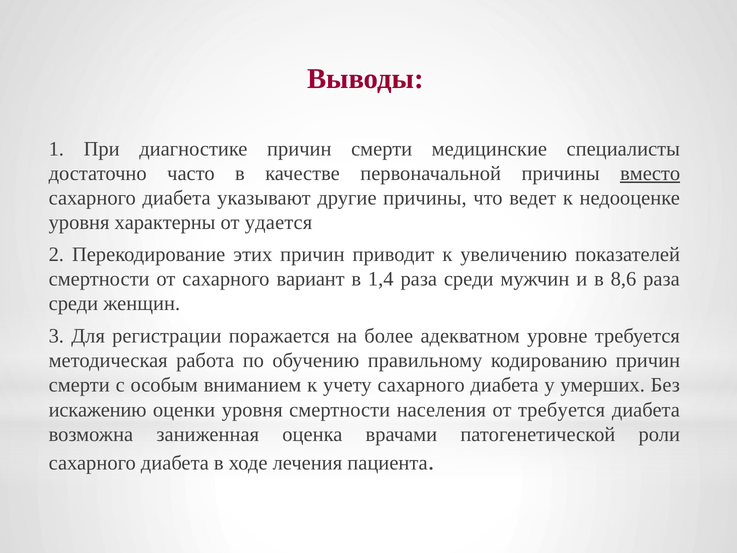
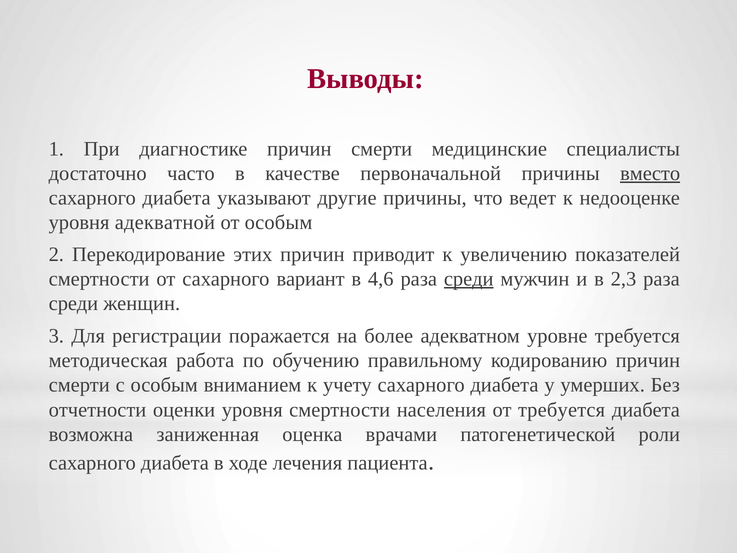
характерны: характерны -> адекватной
от удается: удается -> особым
1,4: 1,4 -> 4,6
среди at (469, 279) underline: none -> present
8,6: 8,6 -> 2,3
искажению: искажению -> отчетности
